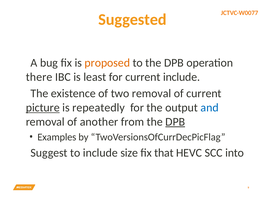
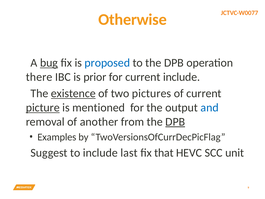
Suggested: Suggested -> Otherwise
bug underline: none -> present
proposed colour: orange -> blue
least: least -> prior
existence underline: none -> present
two removal: removal -> pictures
repeatedly: repeatedly -> mentioned
size: size -> last
into: into -> unit
